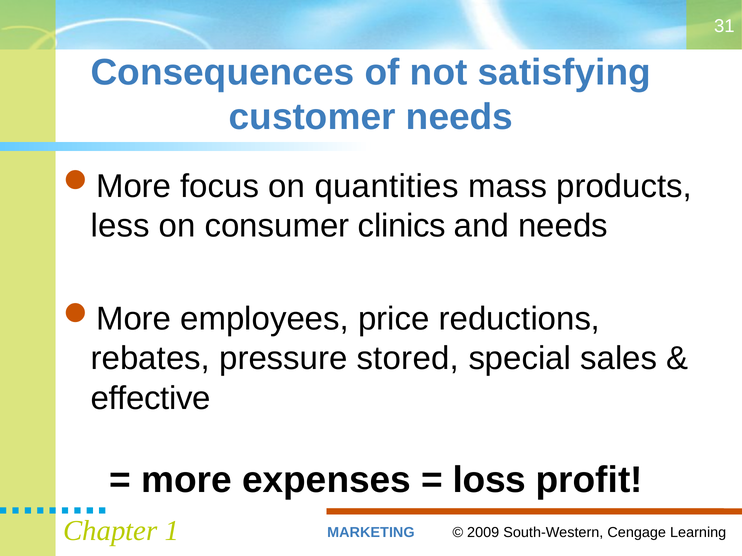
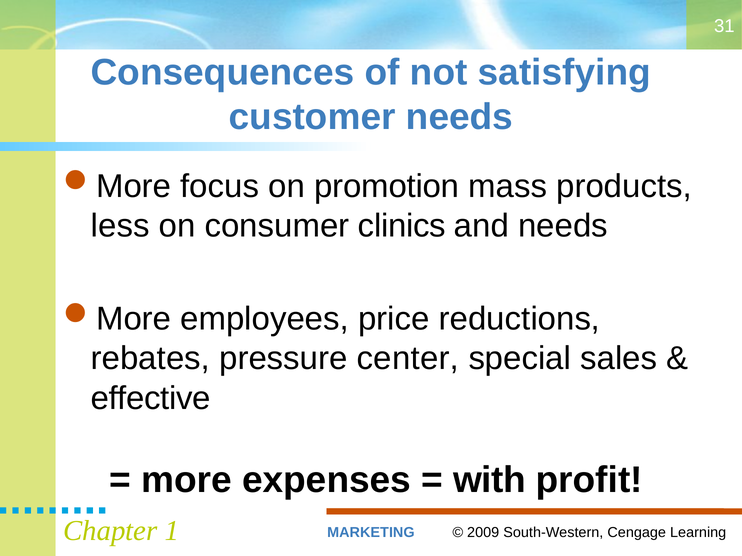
quantities: quantities -> promotion
stored: stored -> center
loss: loss -> with
